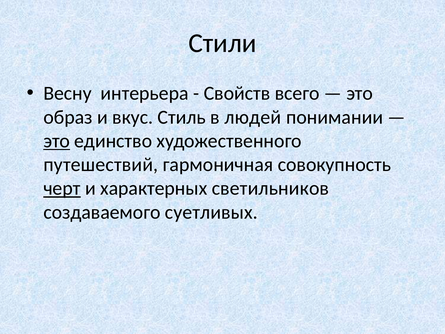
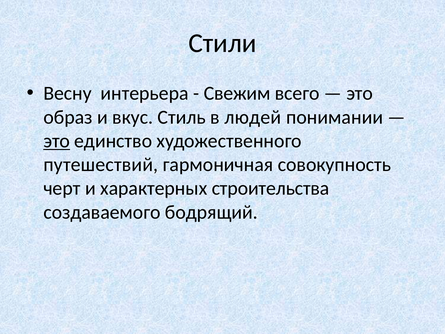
Свойств: Свойств -> Свежим
черт underline: present -> none
светильников: светильников -> строительства
суетливых: суетливых -> бодрящий
